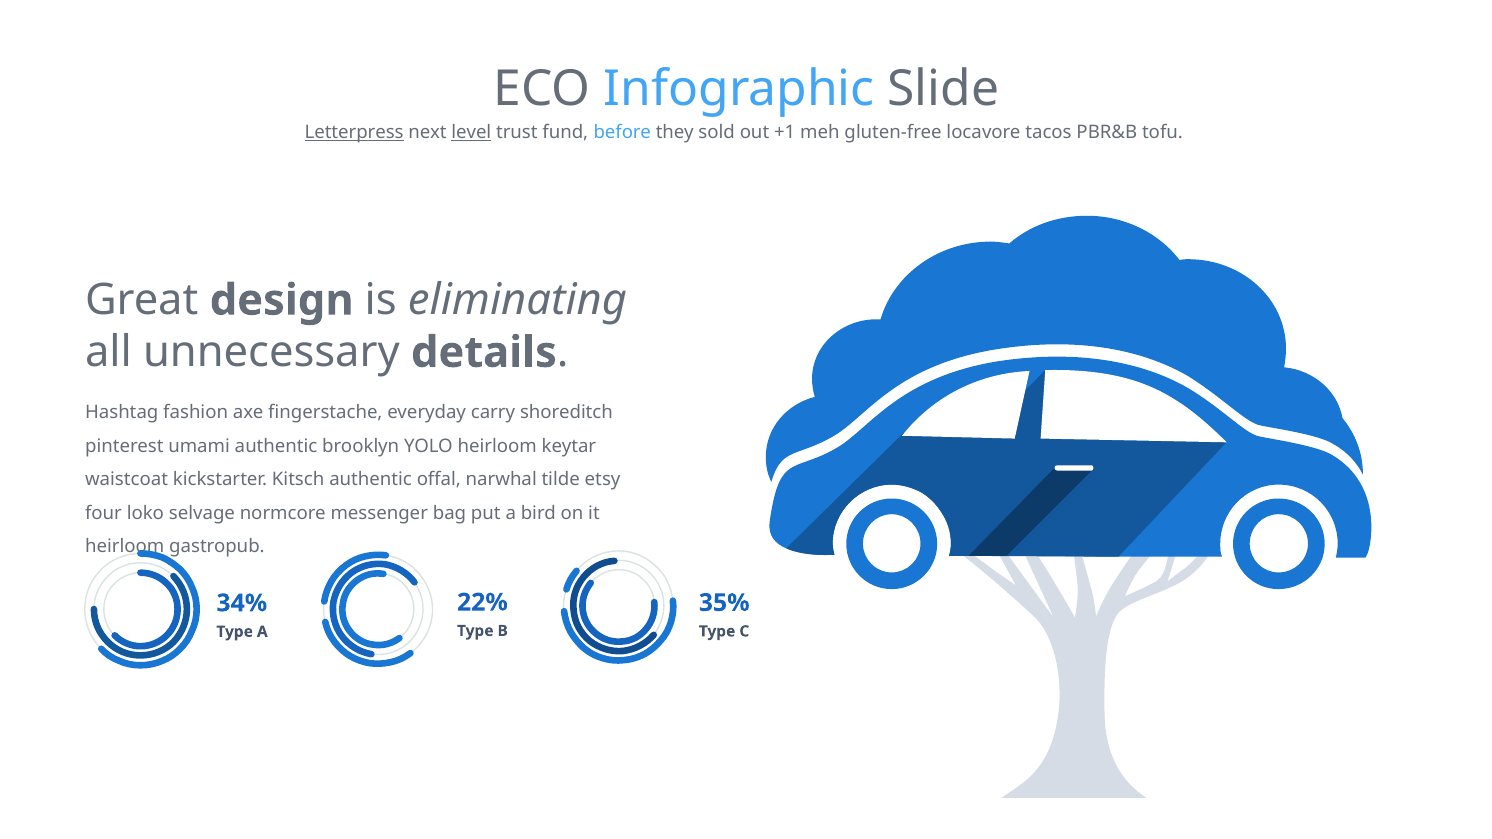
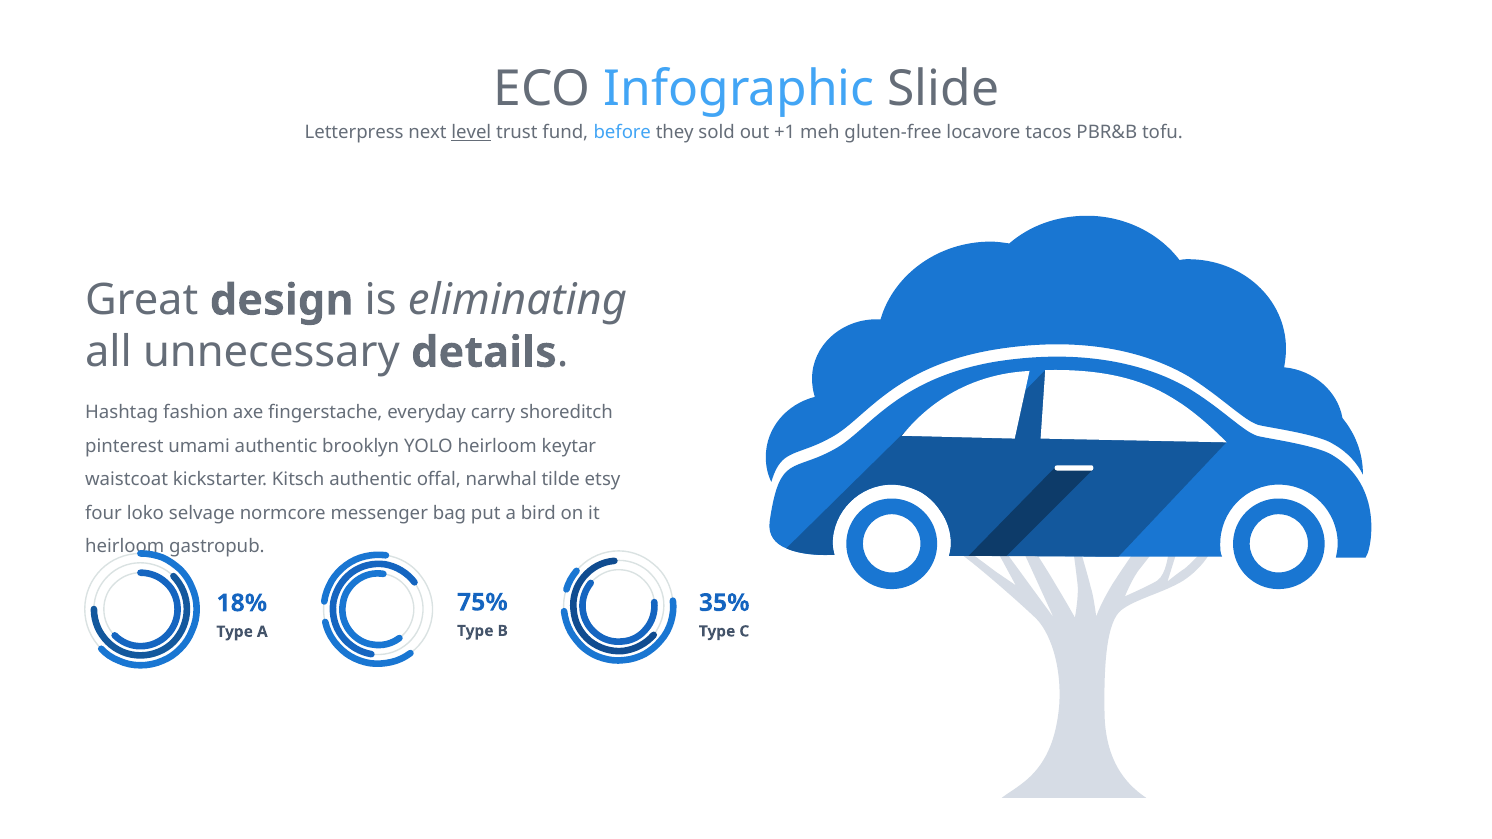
Letterpress underline: present -> none
22%: 22% -> 75%
34%: 34% -> 18%
